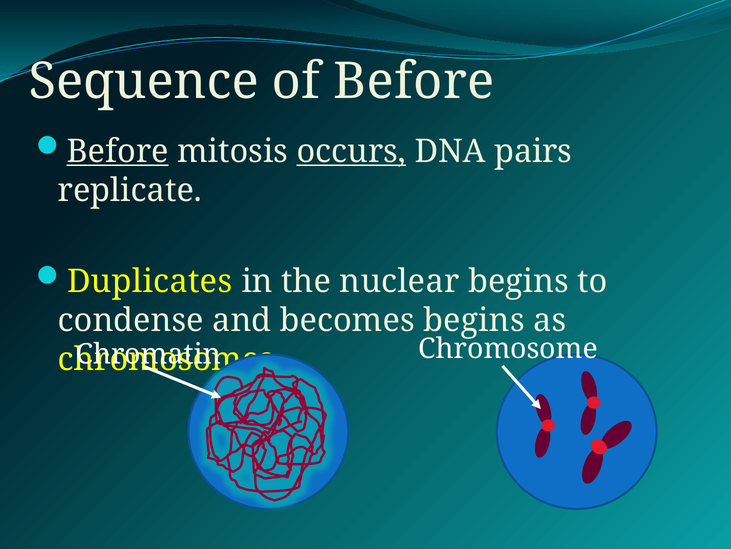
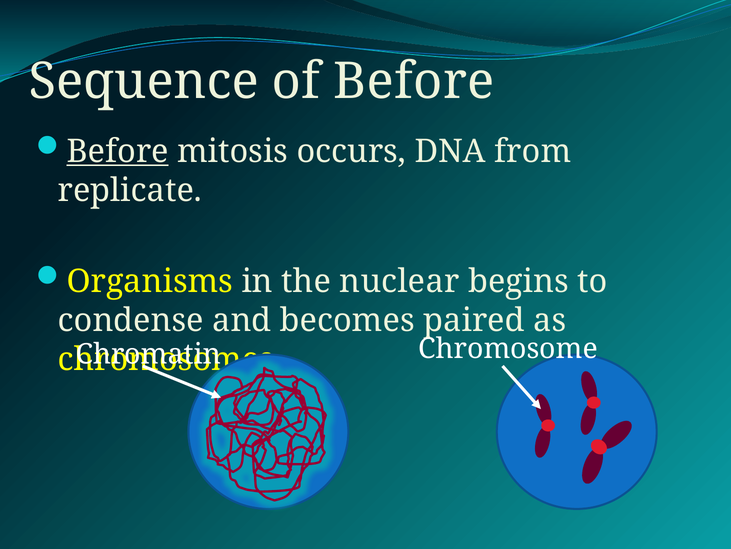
occurs underline: present -> none
pairs: pairs -> from
Duplicates: Duplicates -> Organisms
becomes begins: begins -> paired
